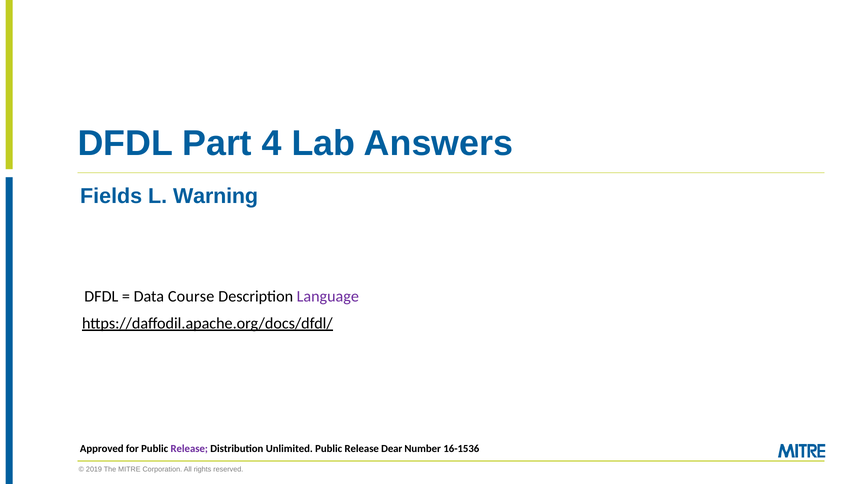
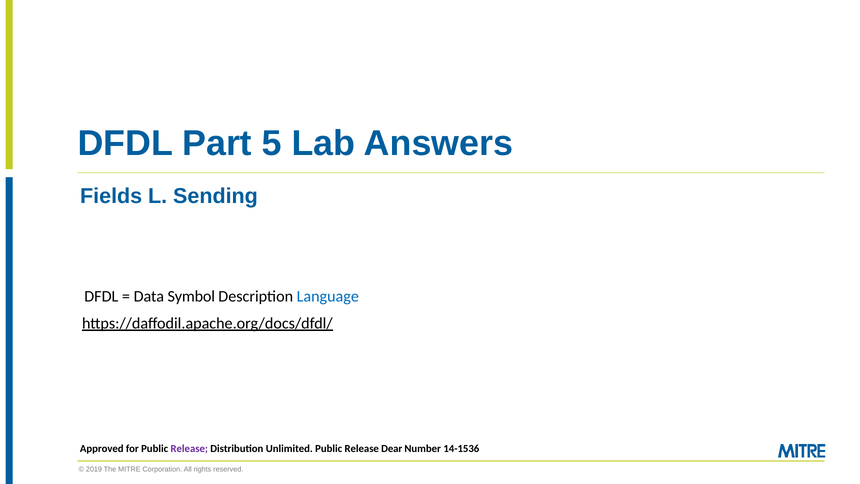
4: 4 -> 5
Warning: Warning -> Sending
Course: Course -> Symbol
Language colour: purple -> blue
16-1536: 16-1536 -> 14-1536
